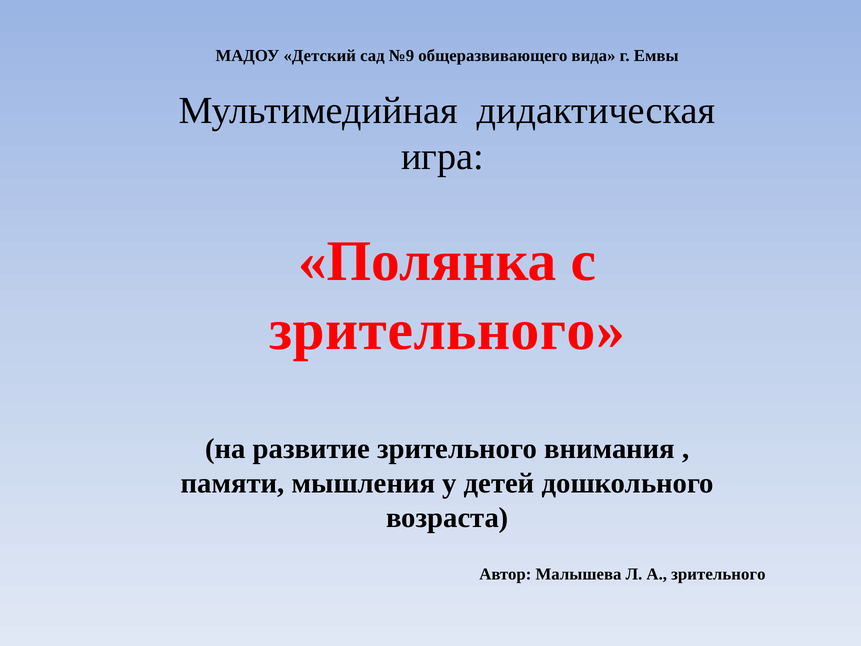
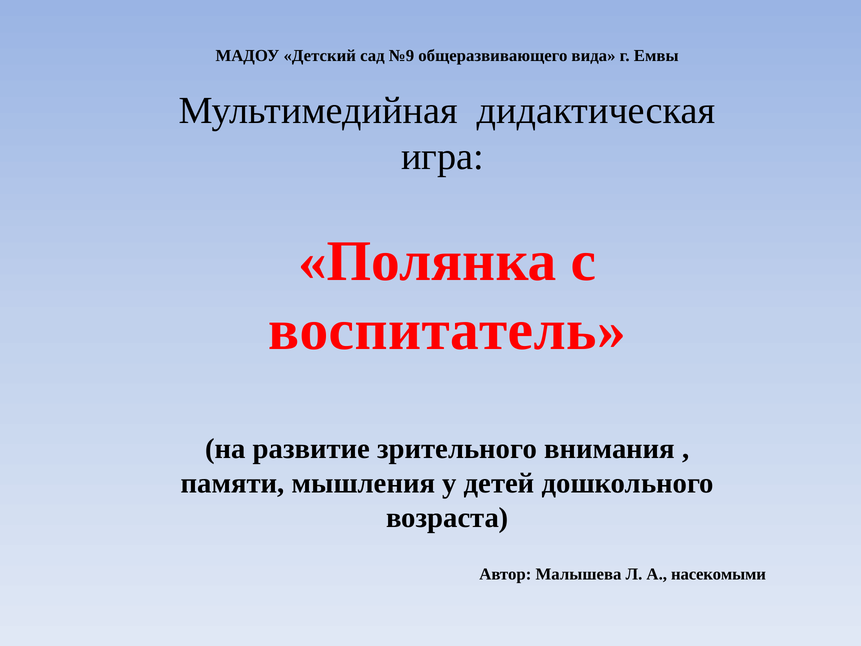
зрительного at (447, 330): зрительного -> воспитатель
А зрительного: зрительного -> насекомыми
